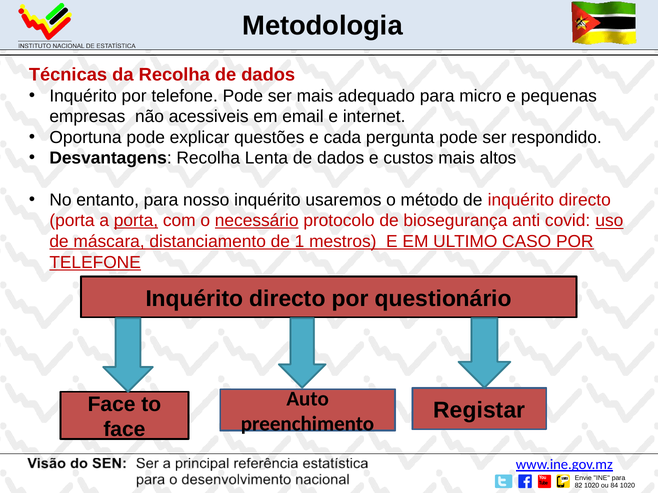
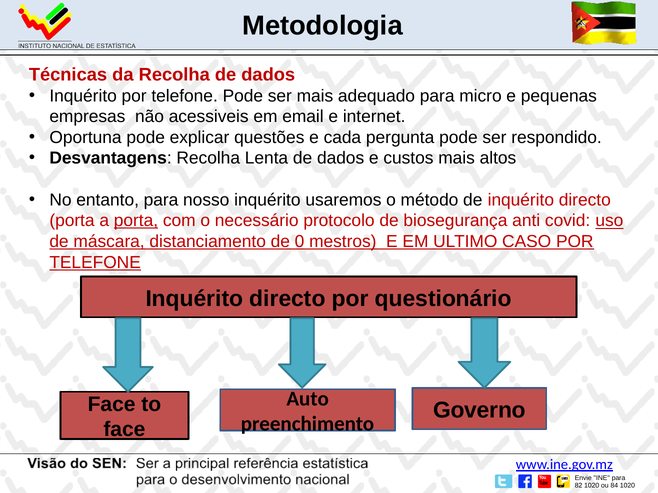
necessário underline: present -> none
1: 1 -> 0
Registar: Registar -> Governo
